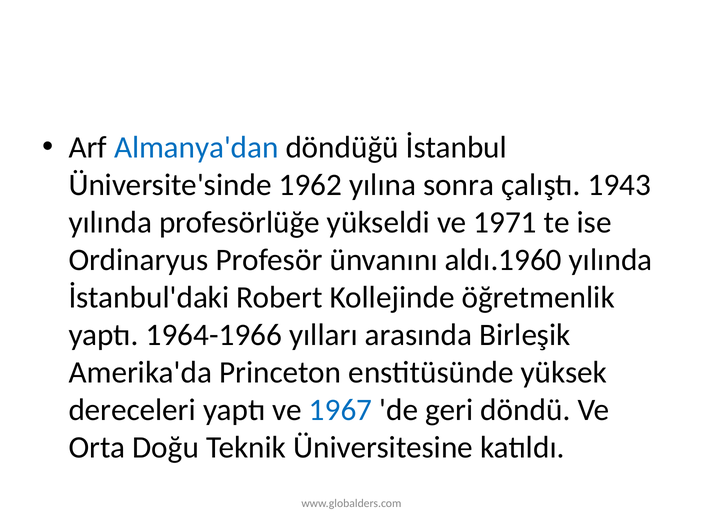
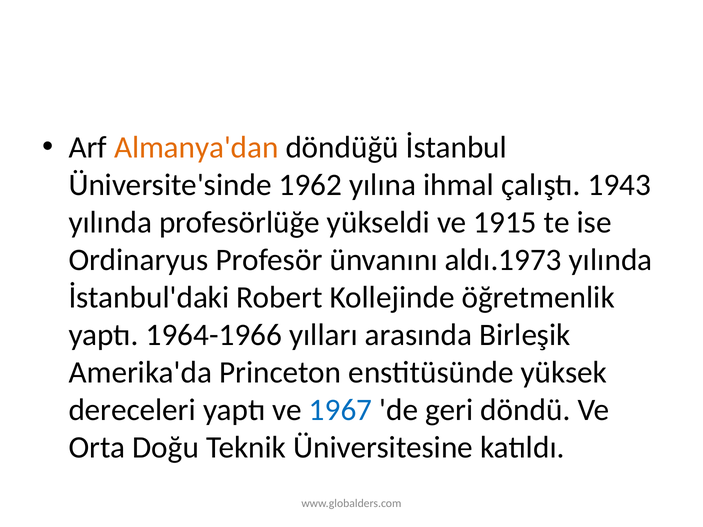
Almanya'dan colour: blue -> orange
sonra: sonra -> ihmal
1971: 1971 -> 1915
aldı.1960: aldı.1960 -> aldı.1973
